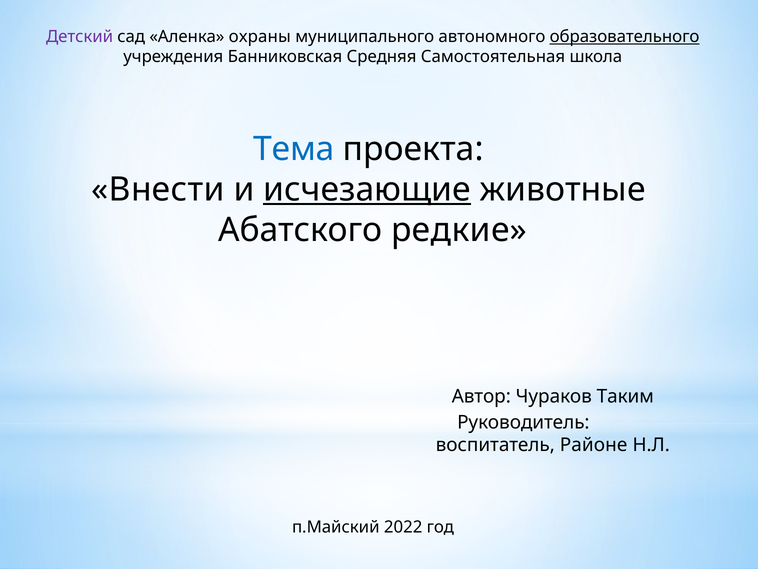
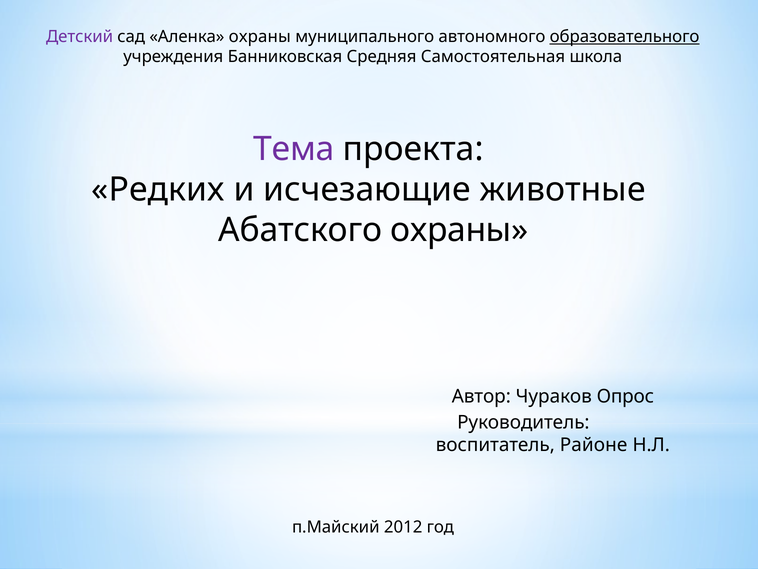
Тема colour: blue -> purple
Внести: Внести -> Редких
исчезающие underline: present -> none
Абатского редкие: редкие -> охраны
Таким: Таким -> Опрос
2022: 2022 -> 2012
